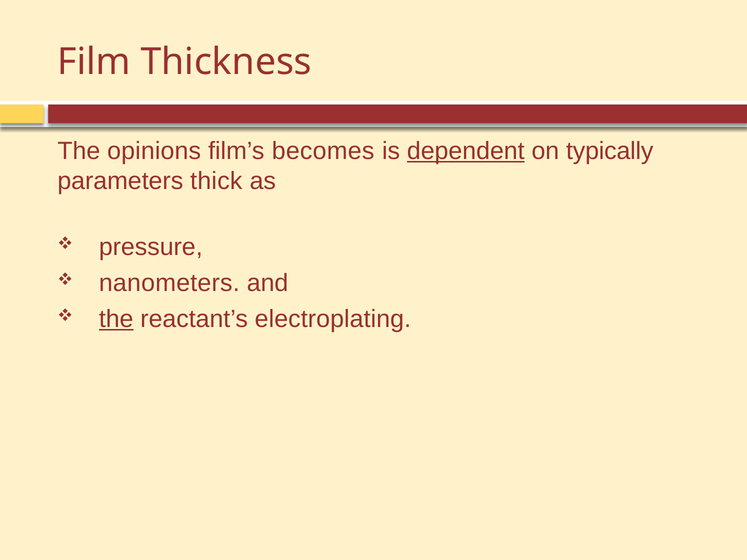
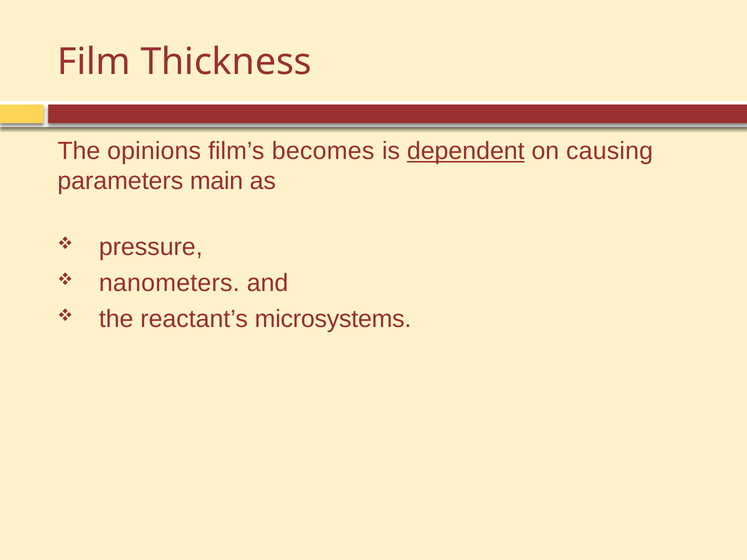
typically: typically -> causing
thick: thick -> main
the at (116, 319) underline: present -> none
electroplating: electroplating -> microsystems
